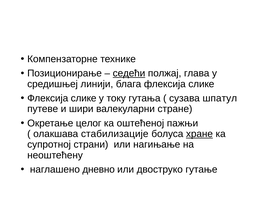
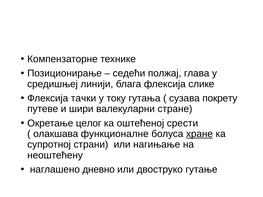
седећи underline: present -> none
слике at (84, 98): слике -> тачки
шпатул: шпатул -> покрету
пажњи: пажњи -> срести
стабилизације: стабилизације -> функционалне
